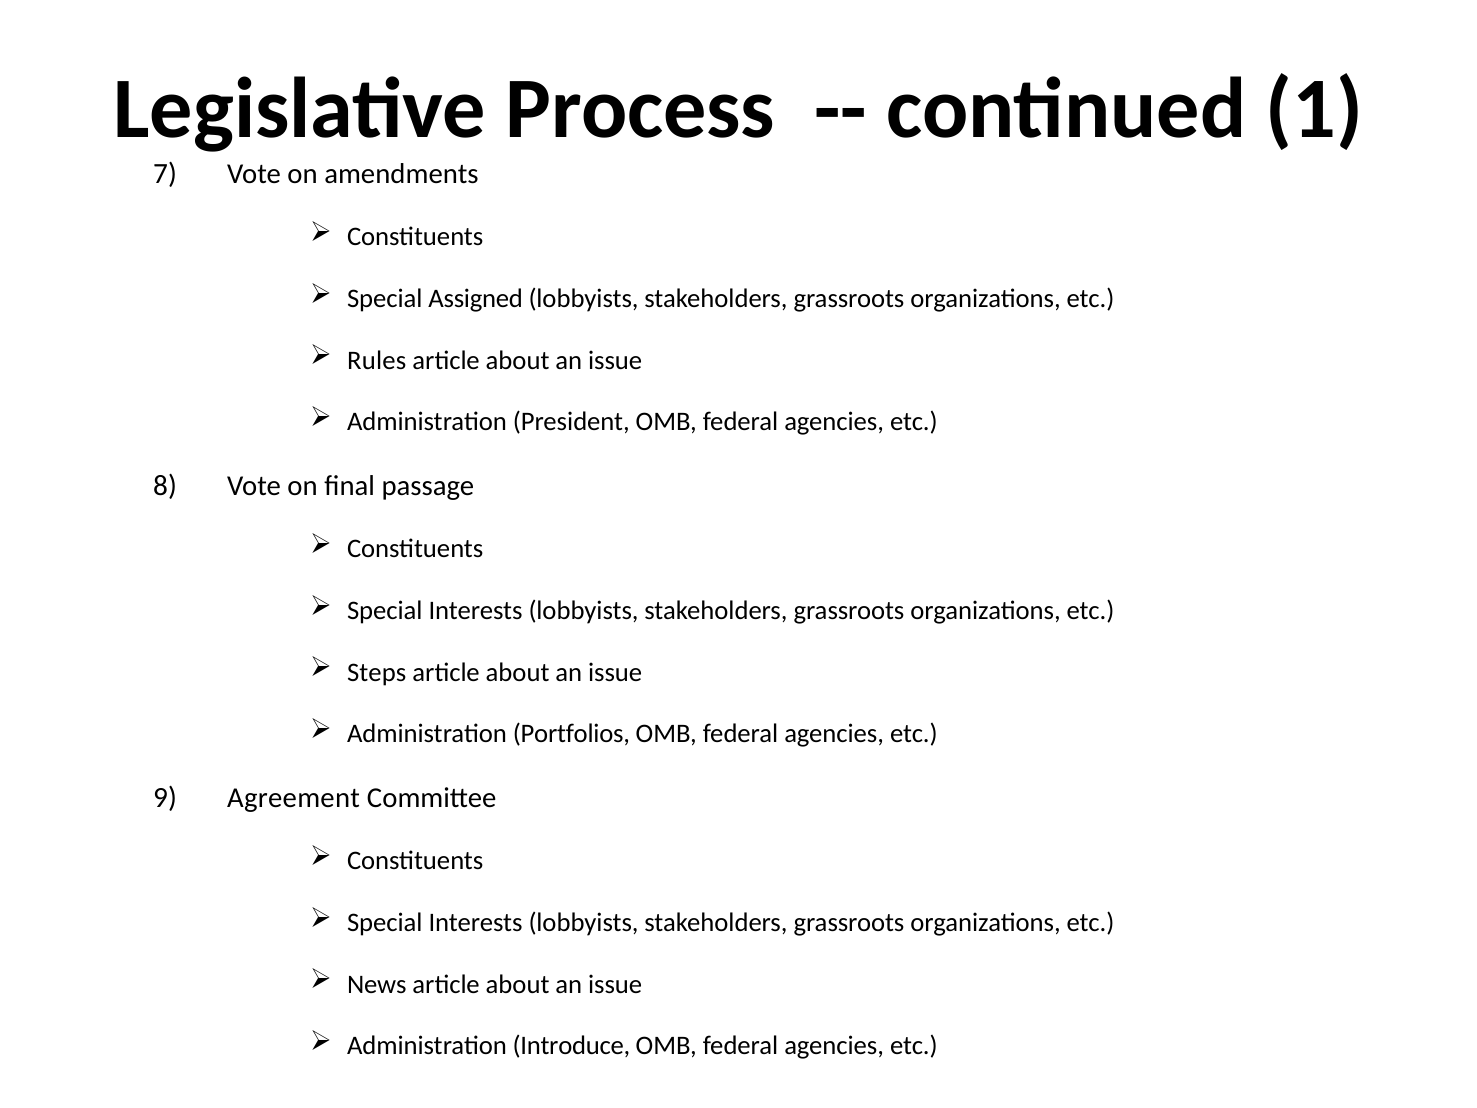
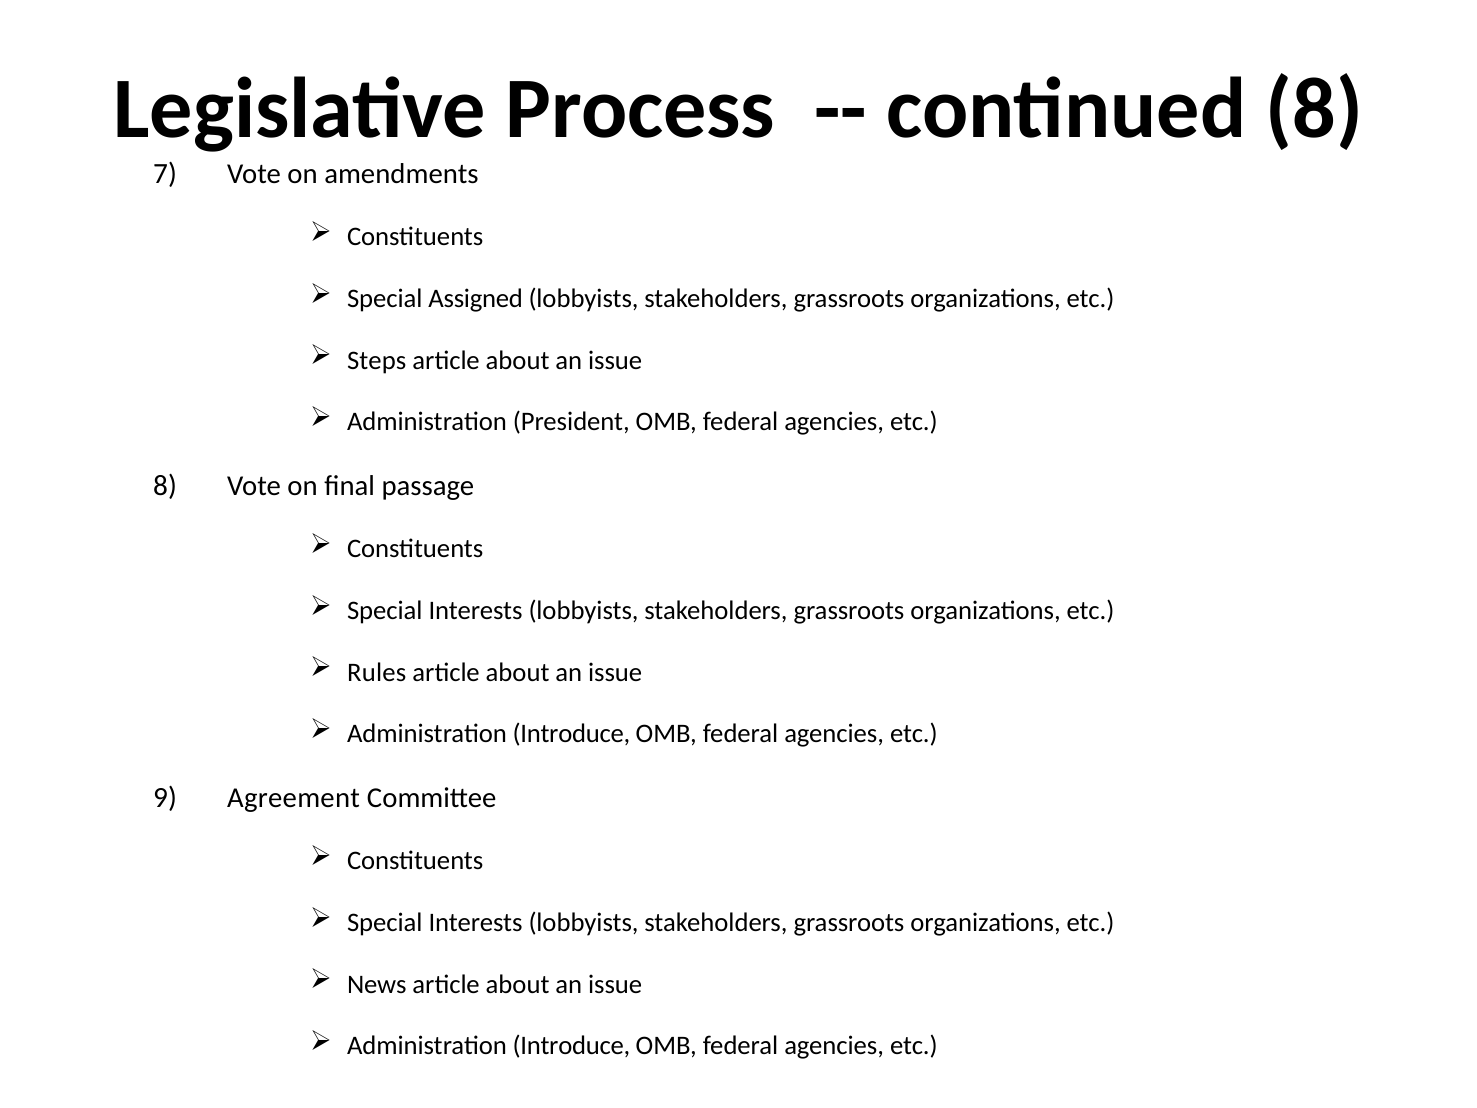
continued 1: 1 -> 8
Rules: Rules -> Steps
Steps: Steps -> Rules
Portfolios at (571, 734): Portfolios -> Introduce
